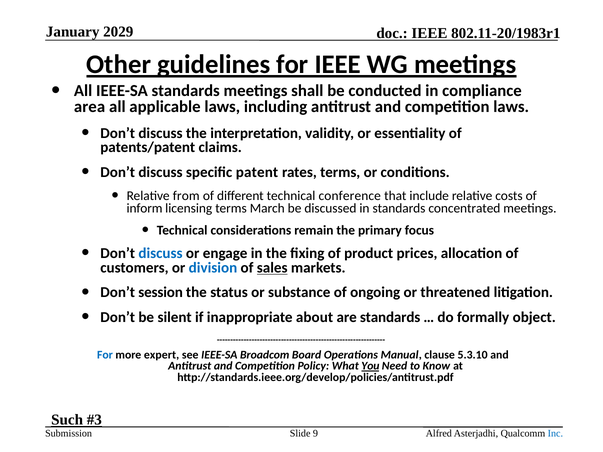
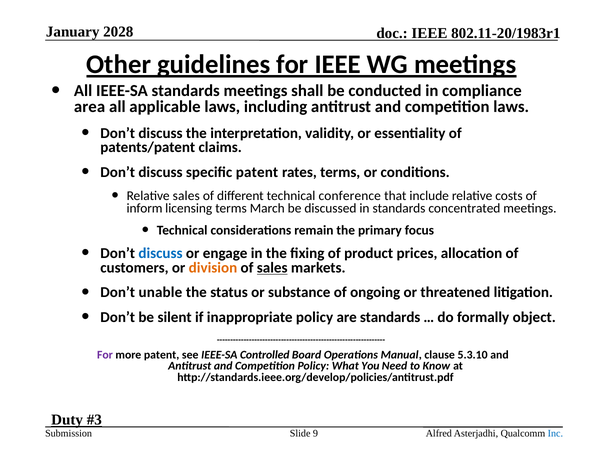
2029: 2029 -> 2028
Relative from: from -> sales
division colour: blue -> orange
session: session -> unable
inappropriate about: about -> policy
For at (105, 355) colour: blue -> purple
more expert: expert -> patent
Broadcom: Broadcom -> Controlled
You underline: present -> none
Such: Such -> Duty
